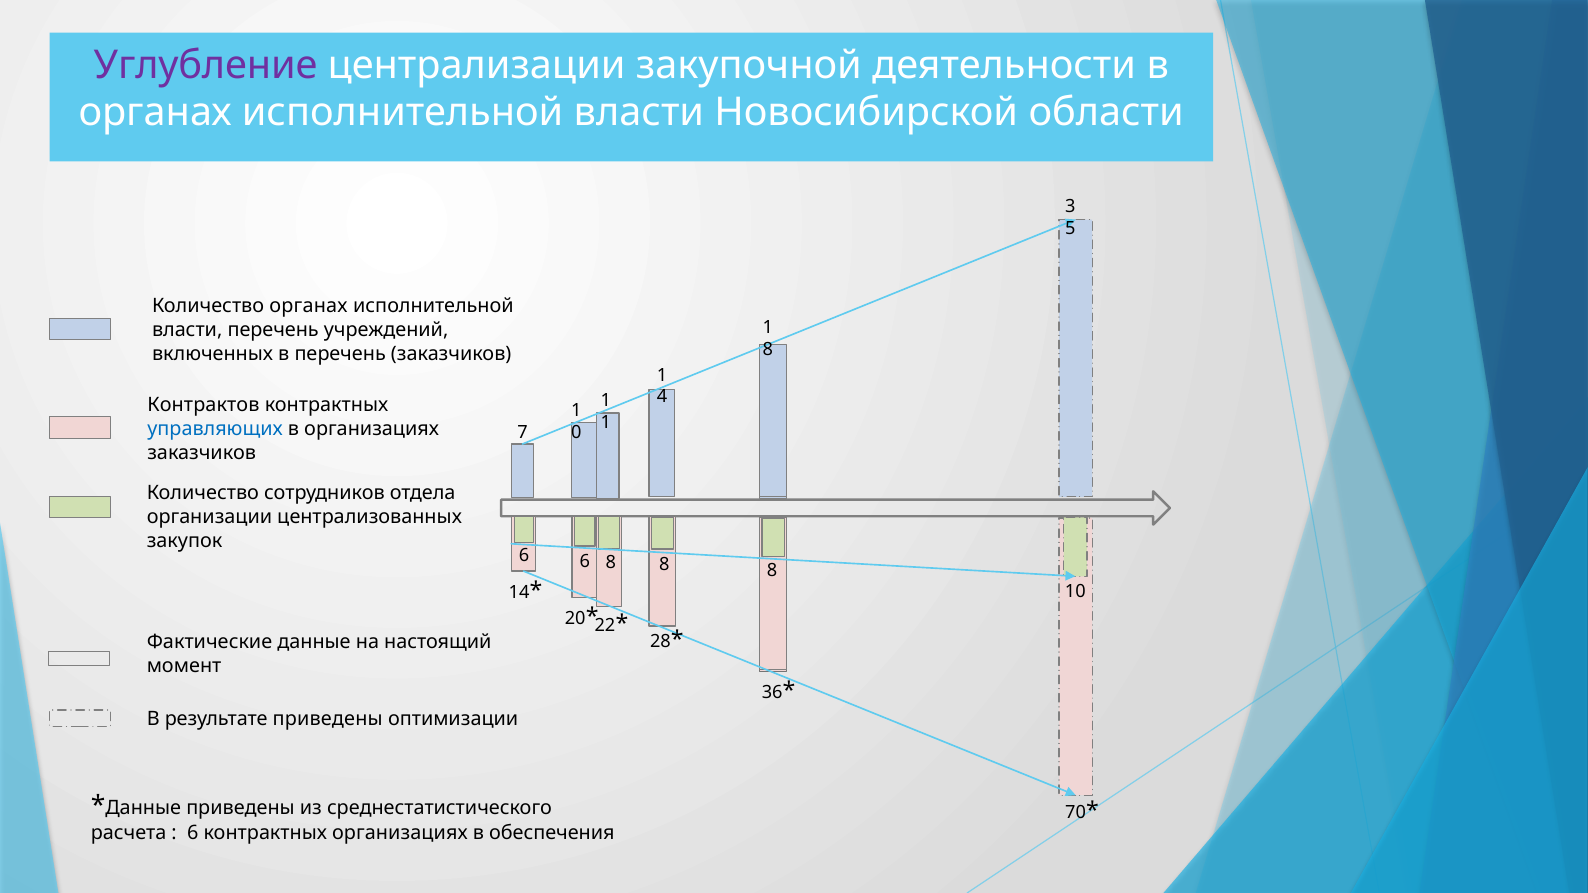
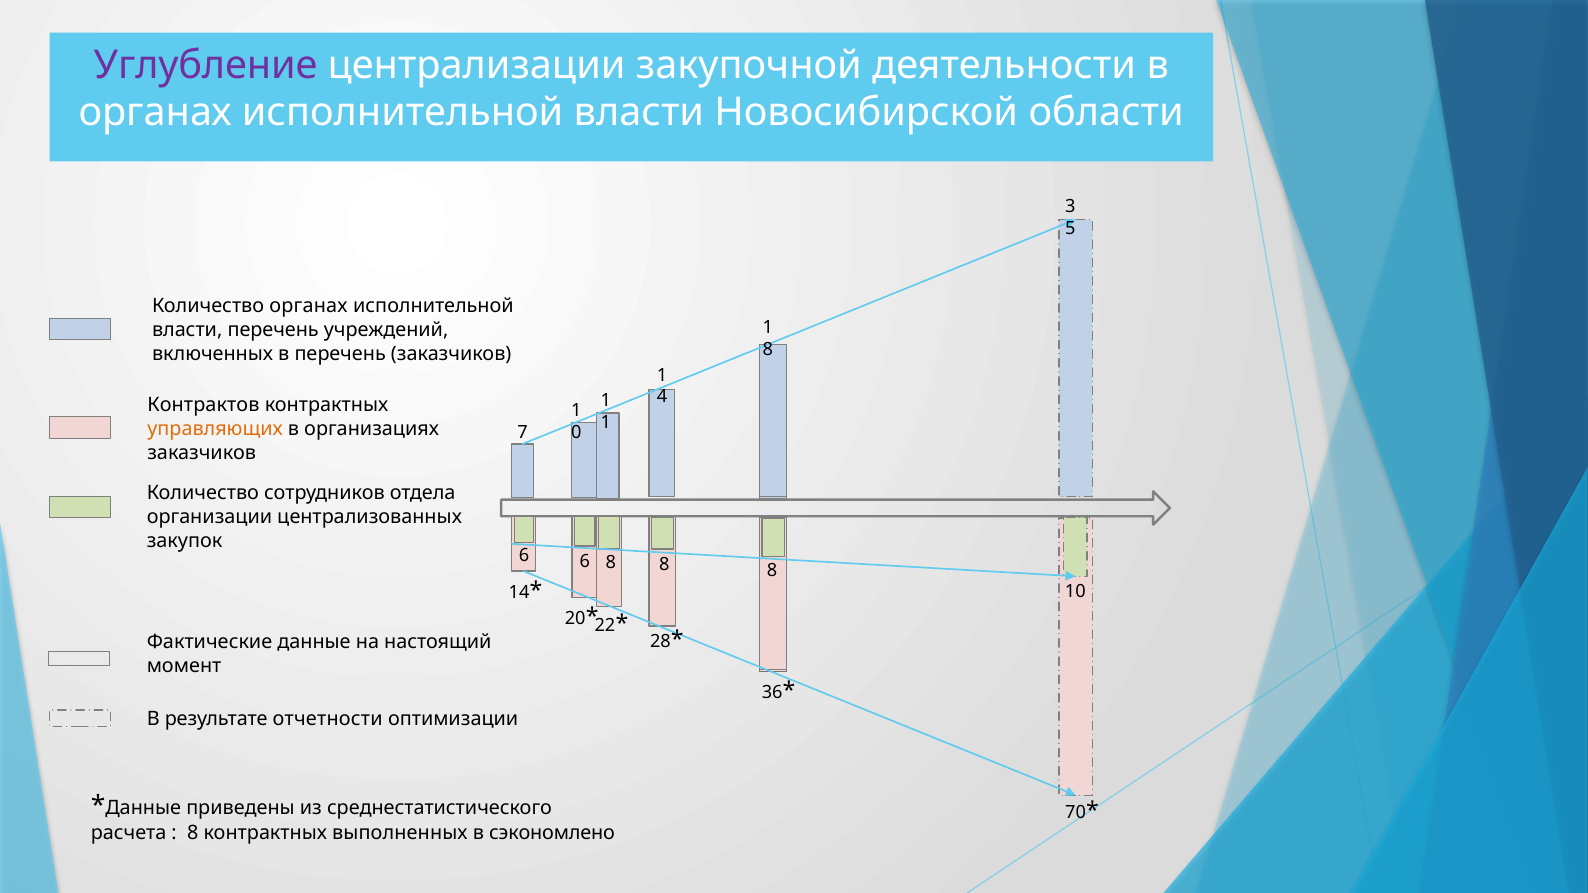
управляющих colour: blue -> orange
результате приведены: приведены -> отчетности
6 at (193, 833): 6 -> 8
контрактных организациях: организациях -> выполненных
обеспечения: обеспечения -> сэкономлено
